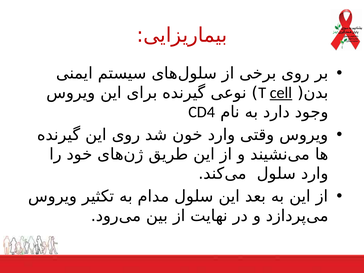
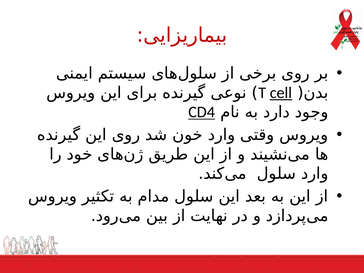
CD4 underline: none -> present
